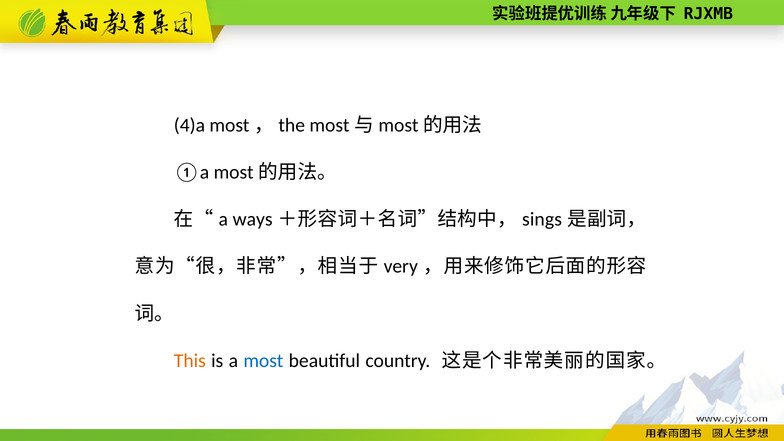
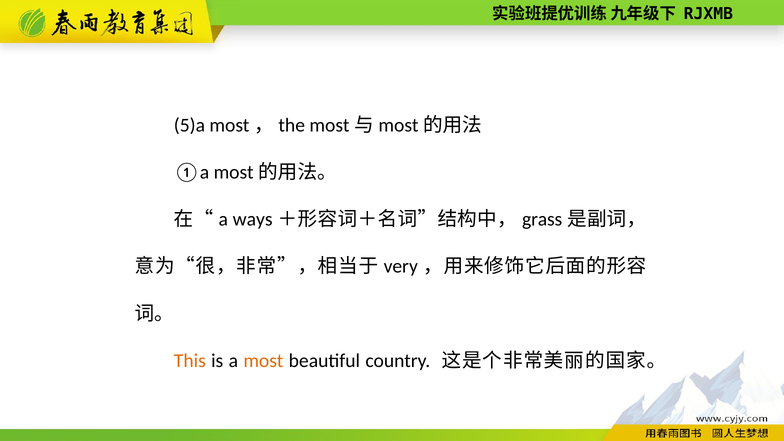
4)a: 4)a -> 5)a
sings: sings -> grass
most colour: blue -> orange
